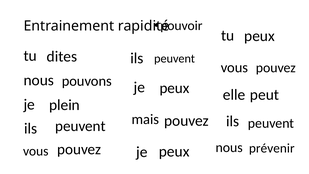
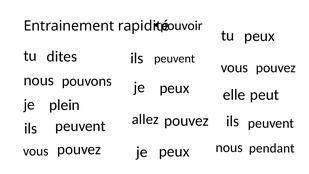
mais: mais -> allez
prévenir: prévenir -> pendant
